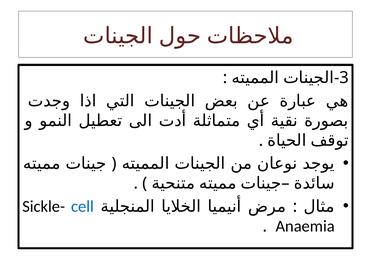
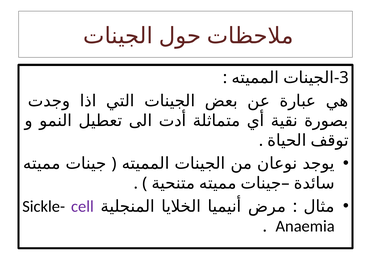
cell colour: blue -> purple
